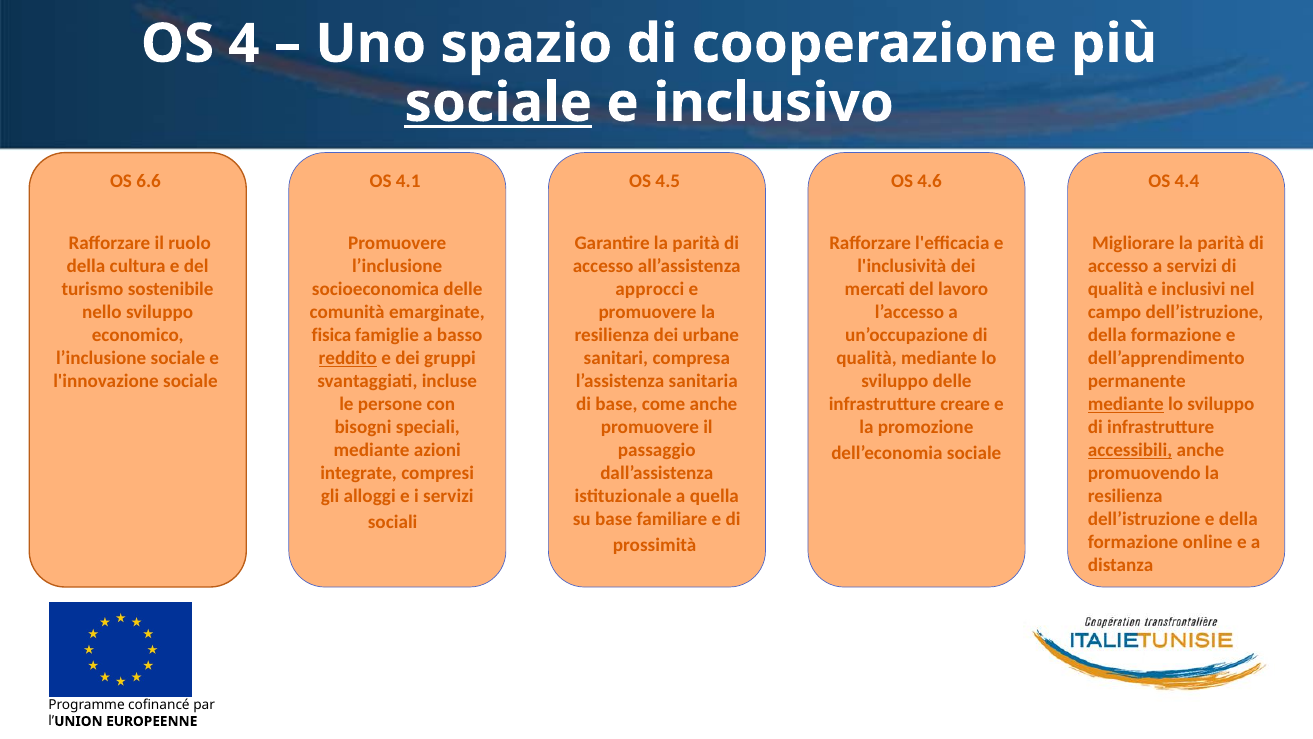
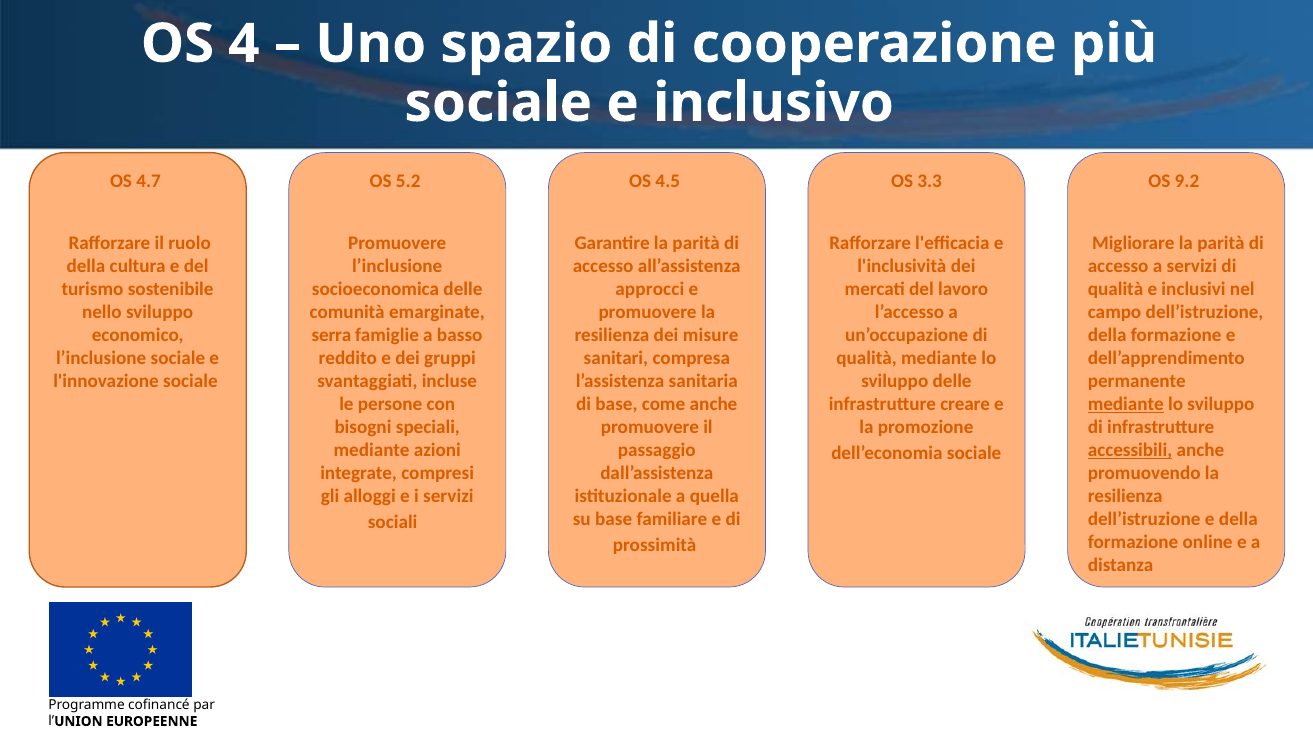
sociale at (498, 103) underline: present -> none
6.6: 6.6 -> 4.7
4.1: 4.1 -> 5.2
4.6: 4.6 -> 3.3
4.4: 4.4 -> 9.2
fisica: fisica -> serra
urbane: urbane -> misure
reddito underline: present -> none
